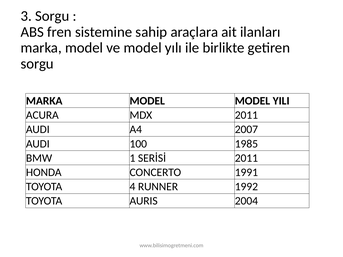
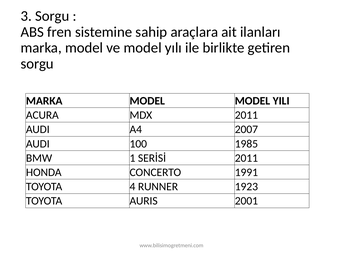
1992: 1992 -> 1923
2004: 2004 -> 2001
